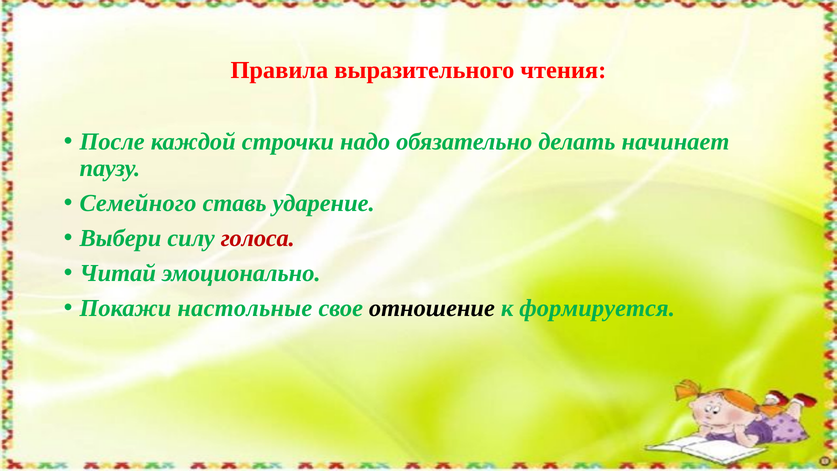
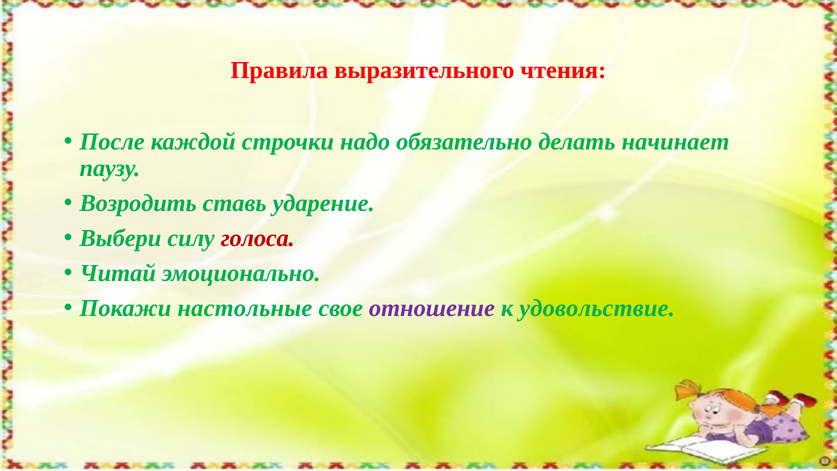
Семейного: Семейного -> Возродить
отношение colour: black -> purple
формируется: формируется -> удовольствие
